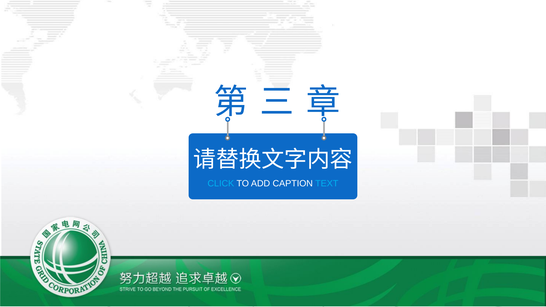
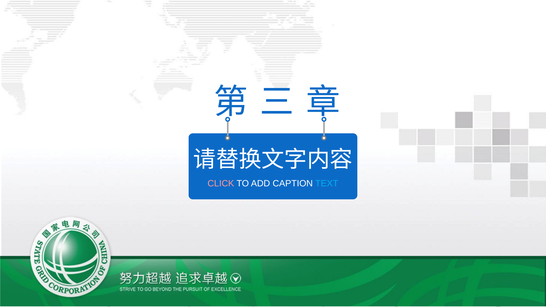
CLICK colour: light blue -> pink
